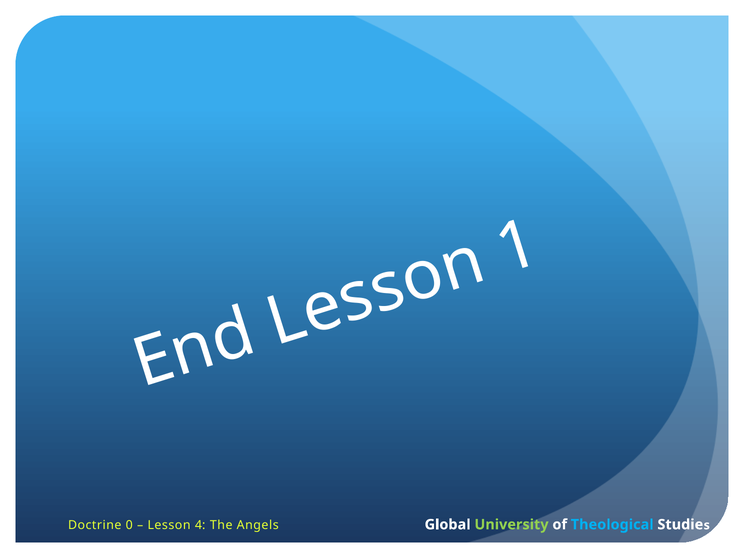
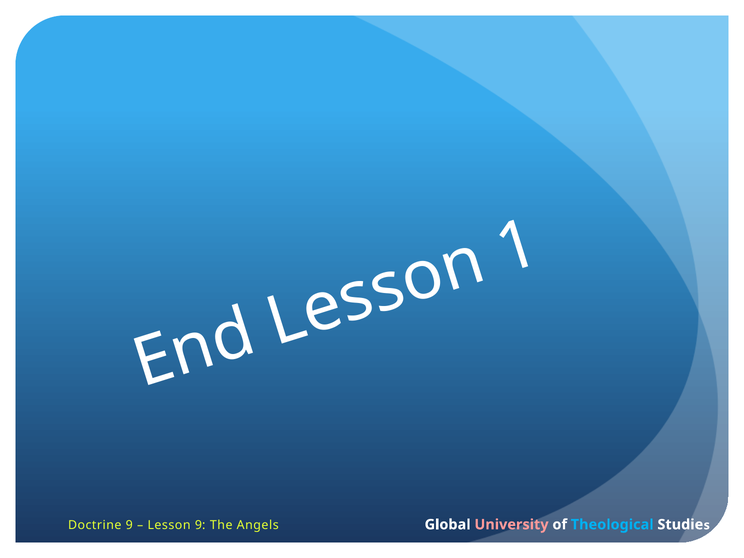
Doctrine 0: 0 -> 9
Lesson 4: 4 -> 9
University colour: light green -> pink
